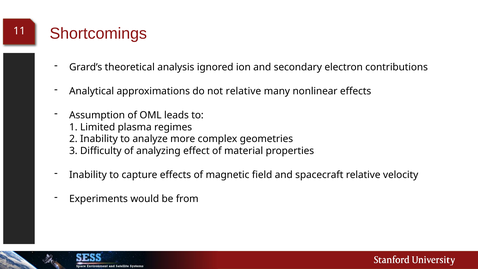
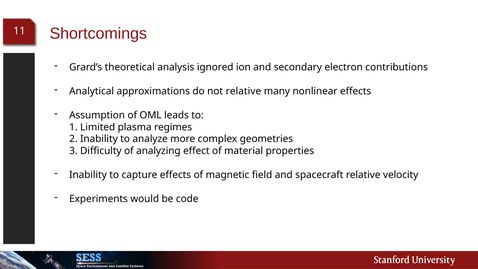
from: from -> code
